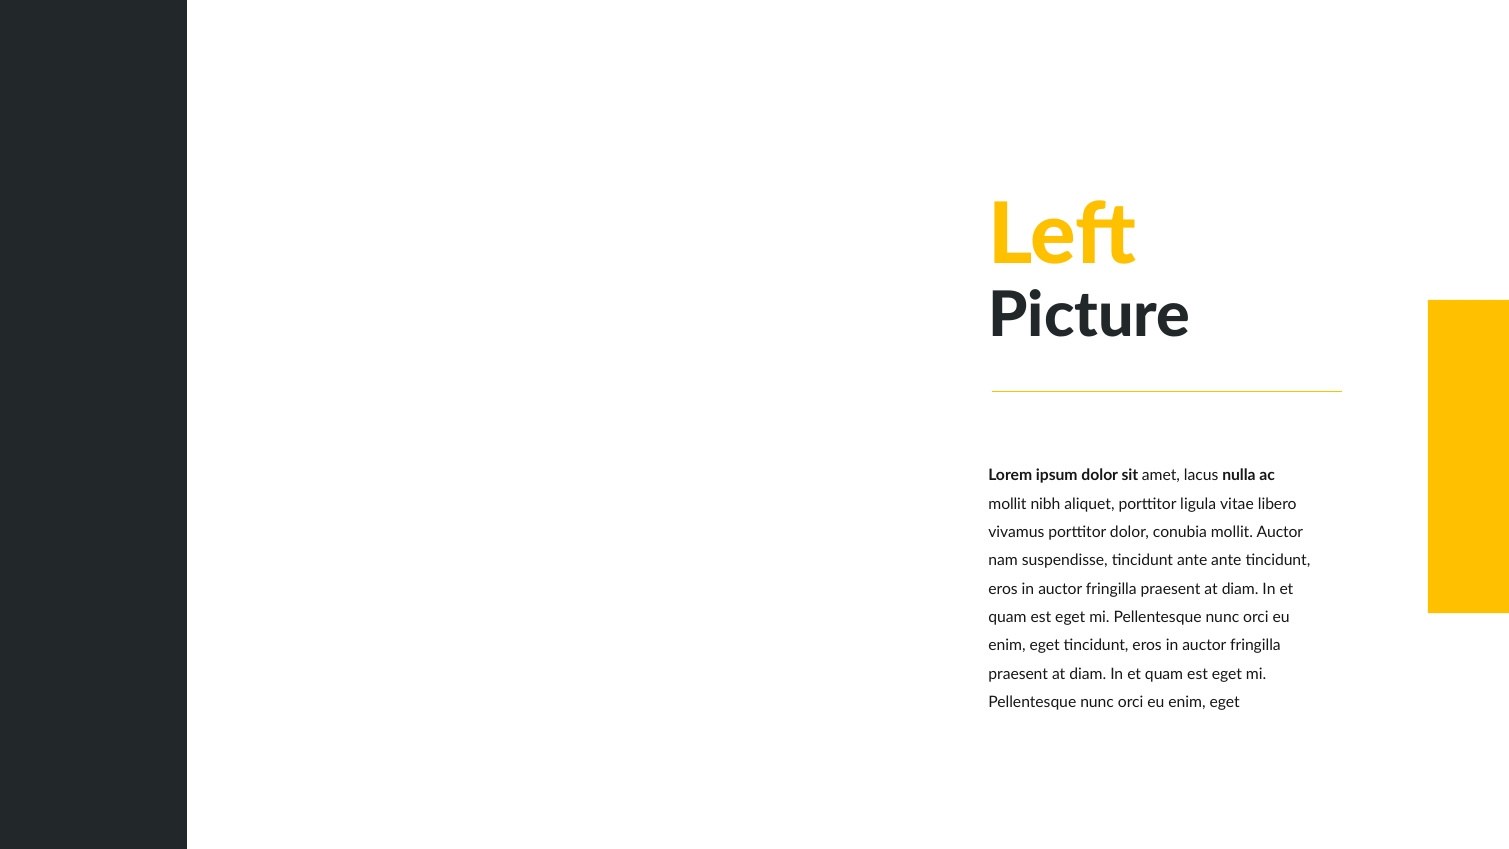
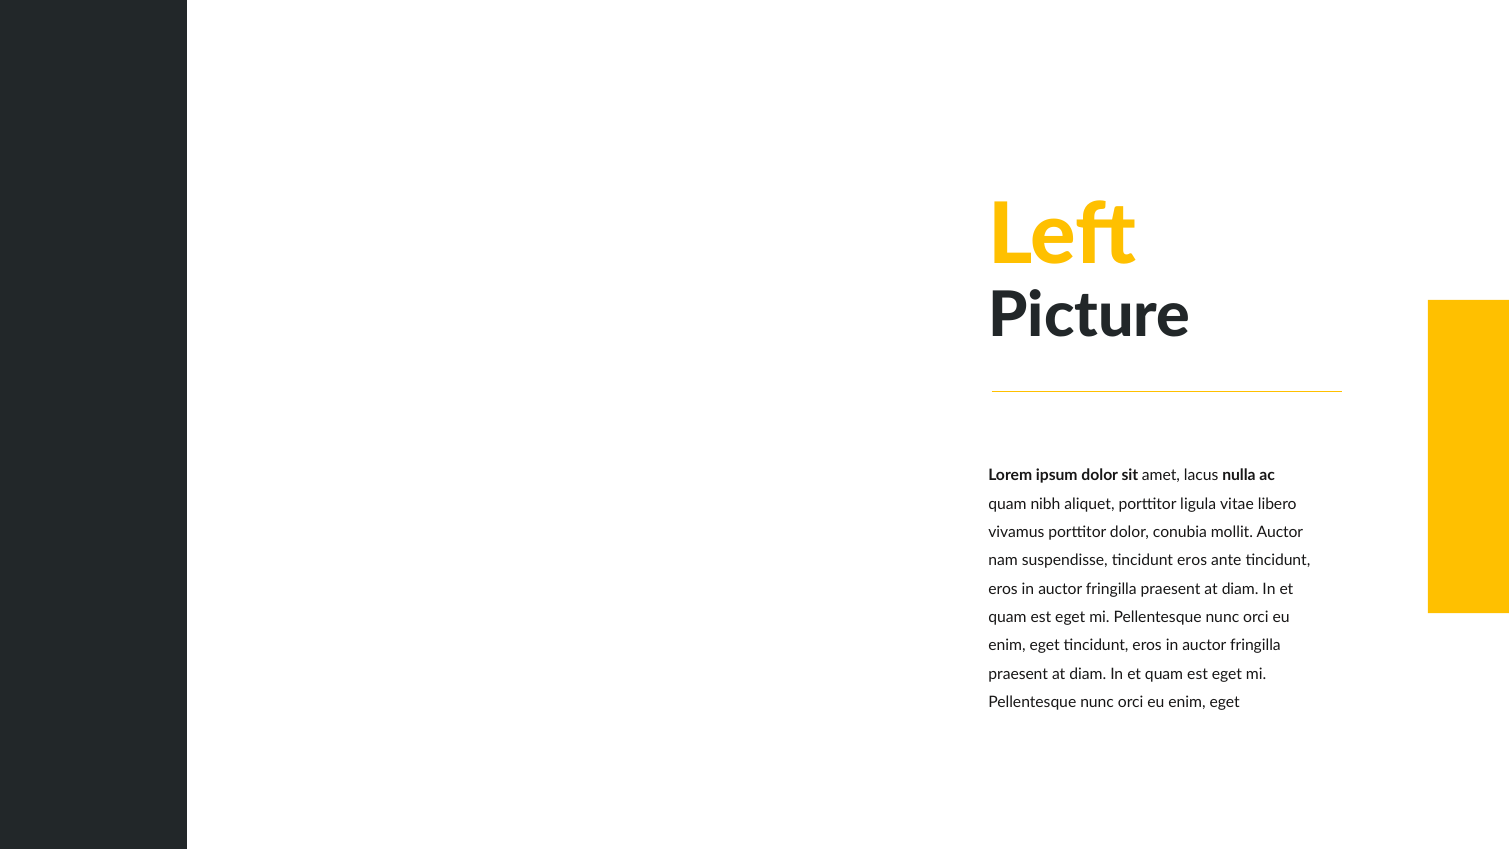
mollit at (1007, 504): mollit -> quam
suspendisse tincidunt ante: ante -> eros
